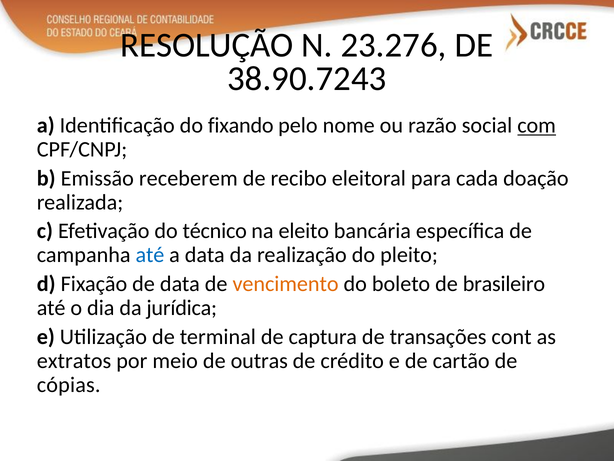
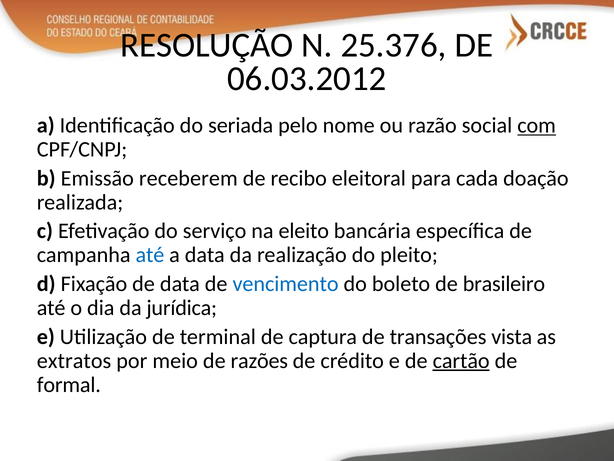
23.276: 23.276 -> 25.376
38.90.7243: 38.90.7243 -> 06.03.2012
fixando: fixando -> seriada
técnico: técnico -> serviço
vencimento colour: orange -> blue
cont: cont -> vista
outras: outras -> razões
cartão underline: none -> present
cópias: cópias -> formal
